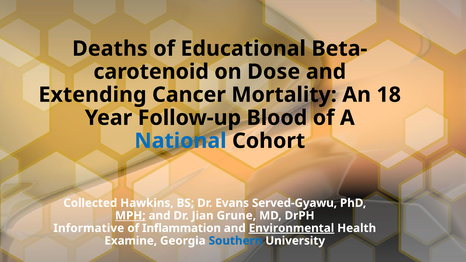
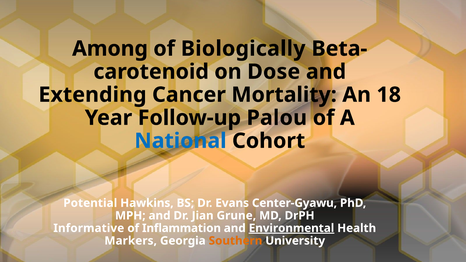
Deaths: Deaths -> Among
Educational: Educational -> Biologically
Blood: Blood -> Palou
Collected: Collected -> Potential
Served-Gyawu: Served-Gyawu -> Center-Gyawu
MPH underline: present -> none
Examine: Examine -> Markers
Southern colour: blue -> orange
